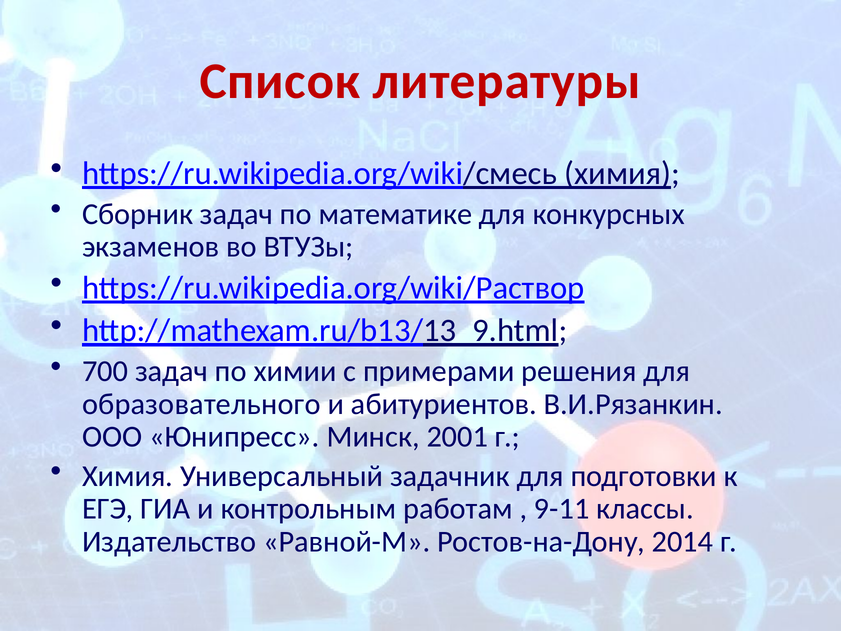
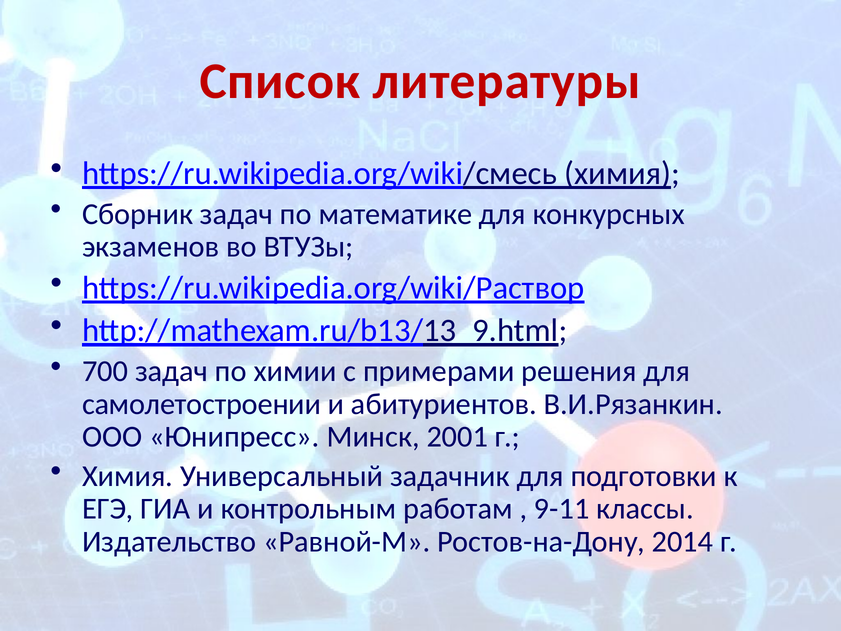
образовательного: образовательного -> самолетостроении
